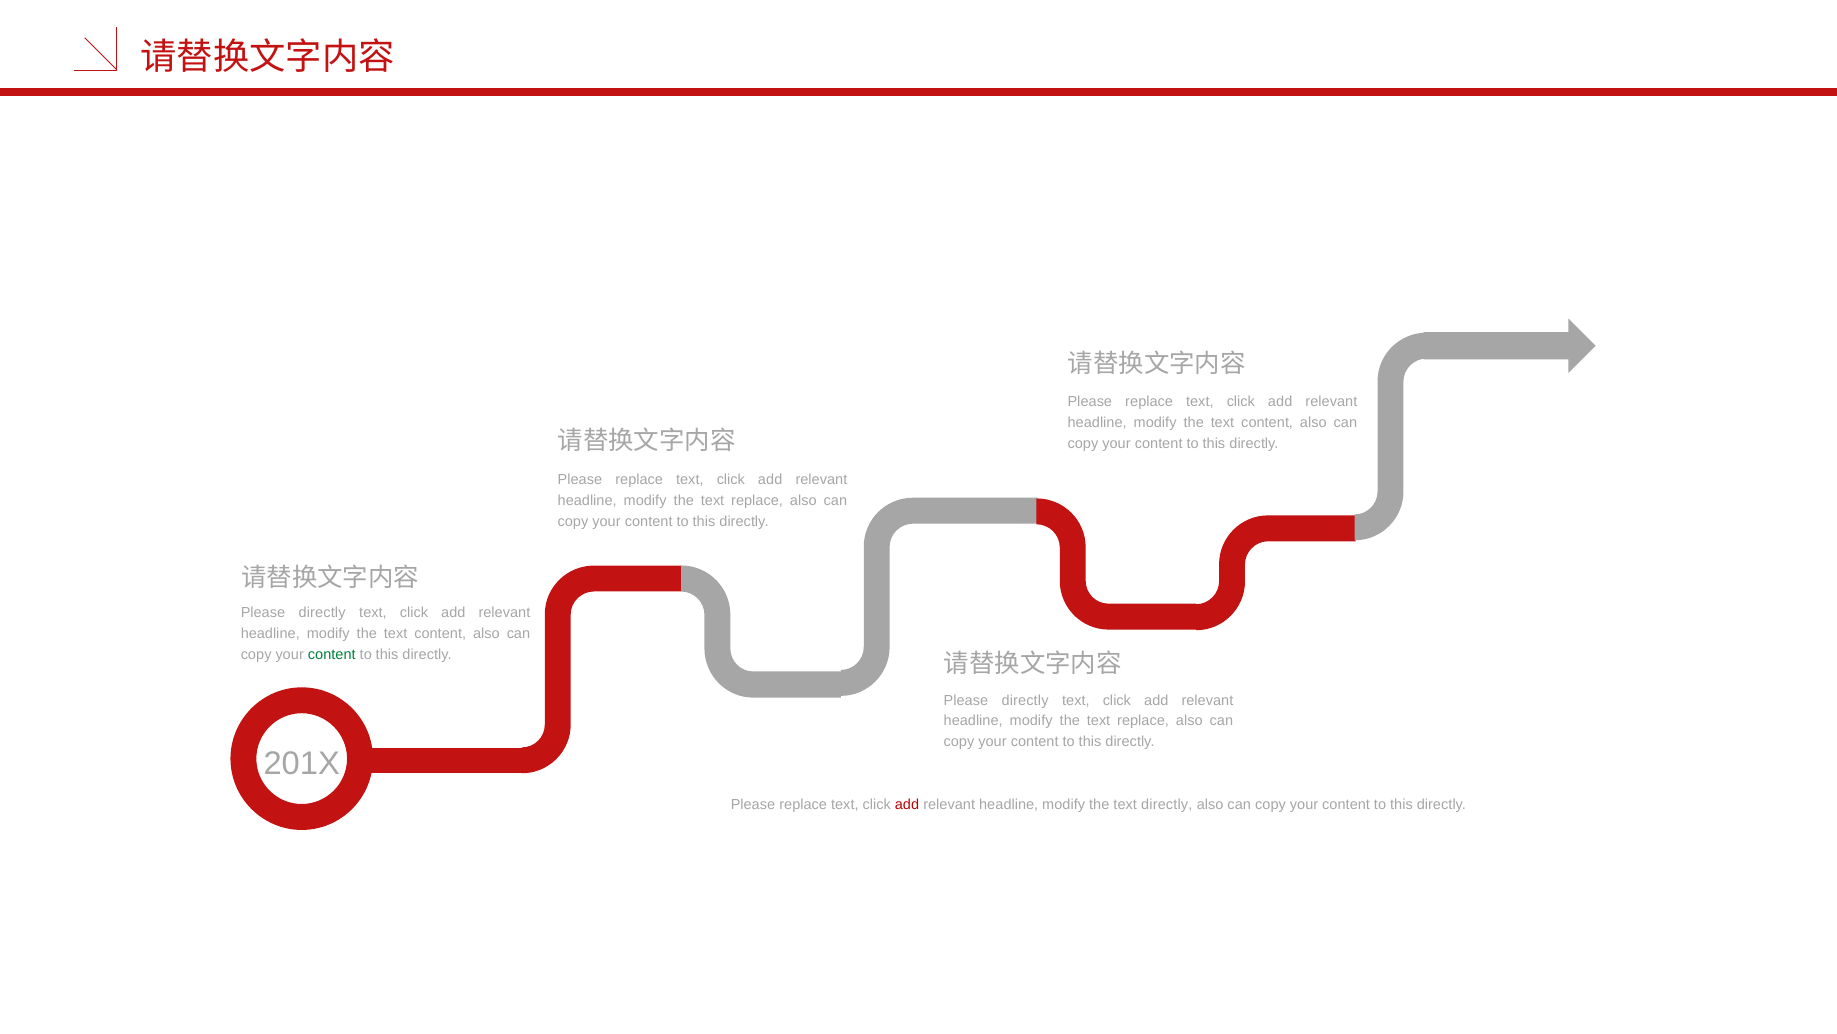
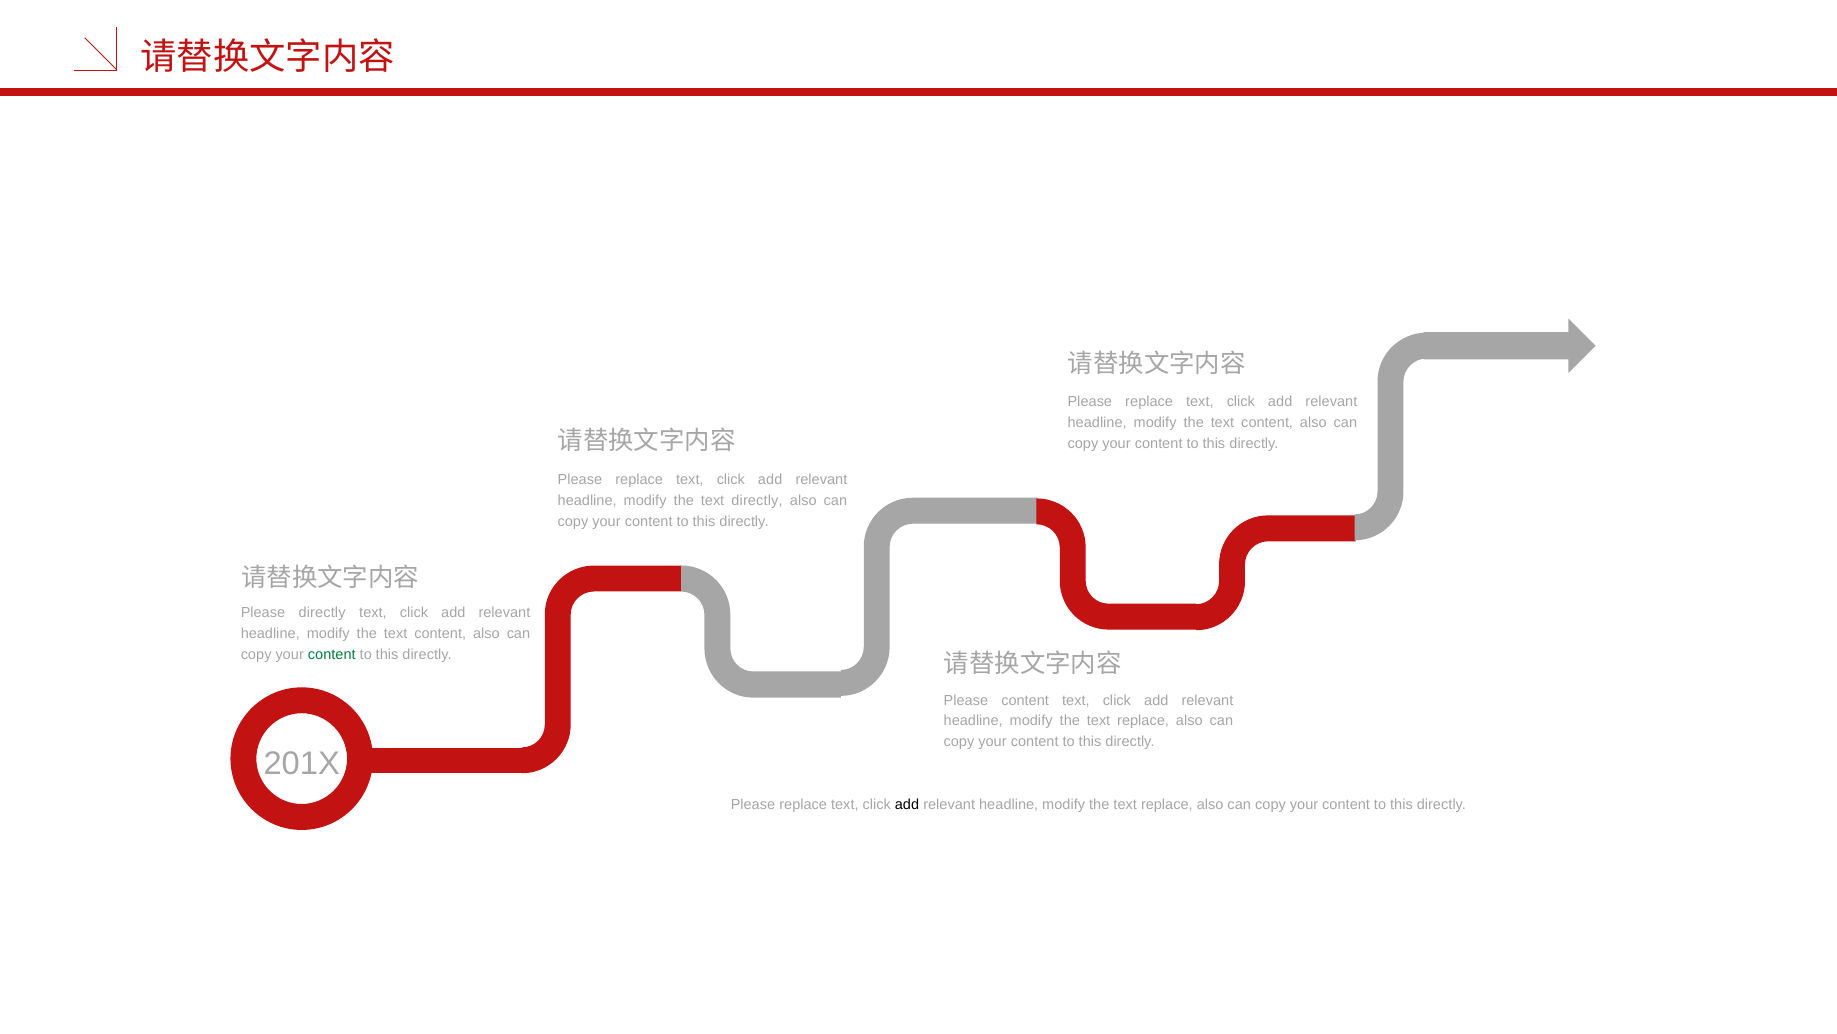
replace at (757, 500): replace -> directly
directly at (1025, 700): directly -> content
add at (907, 804) colour: red -> black
directly at (1167, 804): directly -> replace
